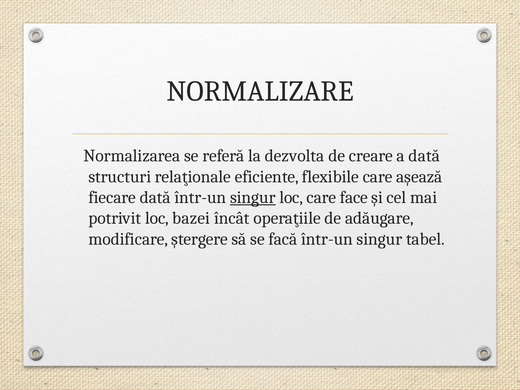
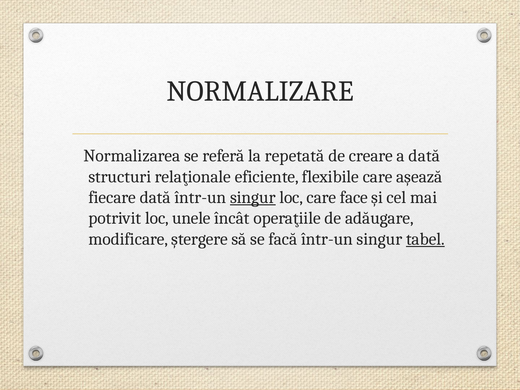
dezvolta: dezvolta -> repetată
bazei: bazei -> unele
tabel underline: none -> present
